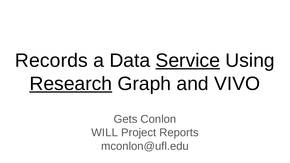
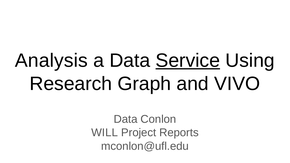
Records: Records -> Analysis
Research underline: present -> none
Gets at (126, 119): Gets -> Data
